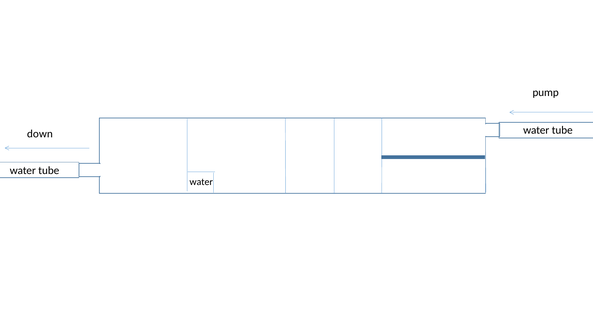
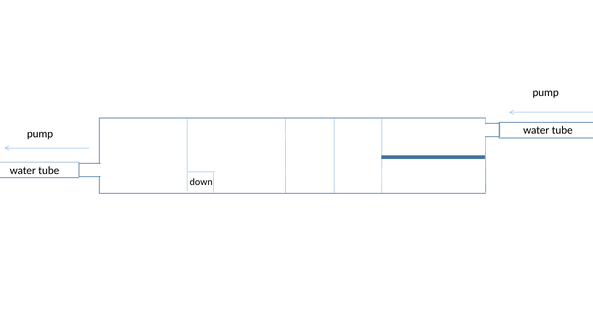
down at (40, 134): down -> pump
water at (201, 182): water -> down
